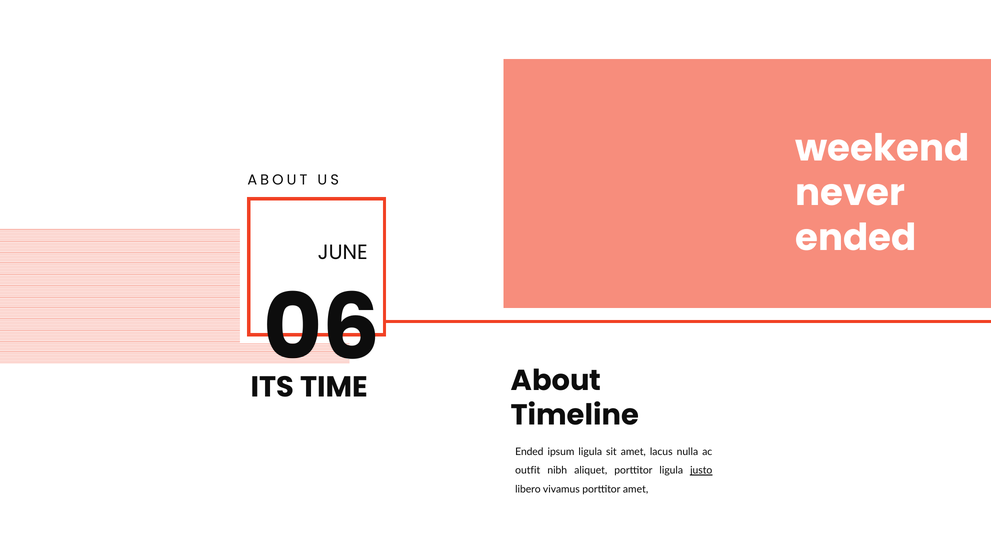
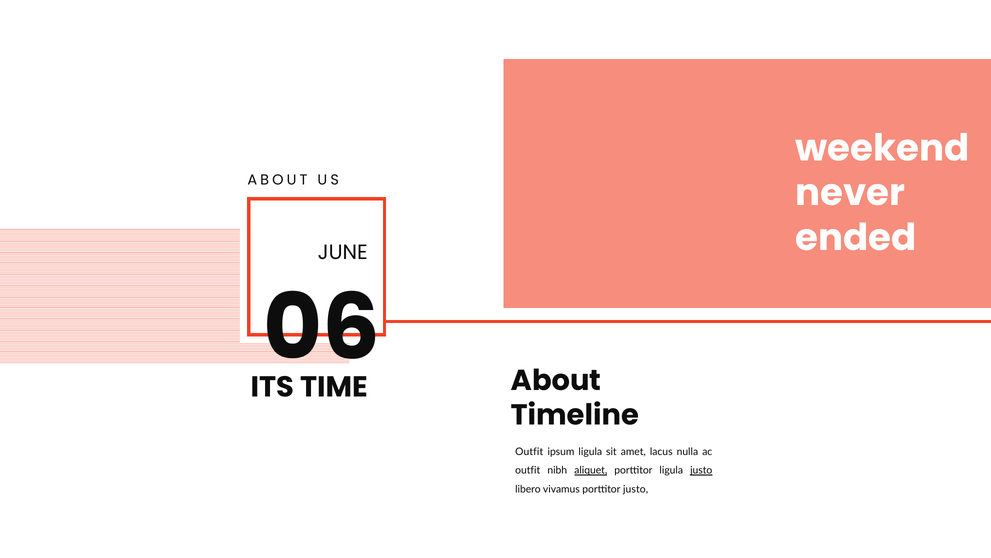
Ended at (529, 451): Ended -> Outfit
aliquet underline: none -> present
porttitor amet: amet -> justo
